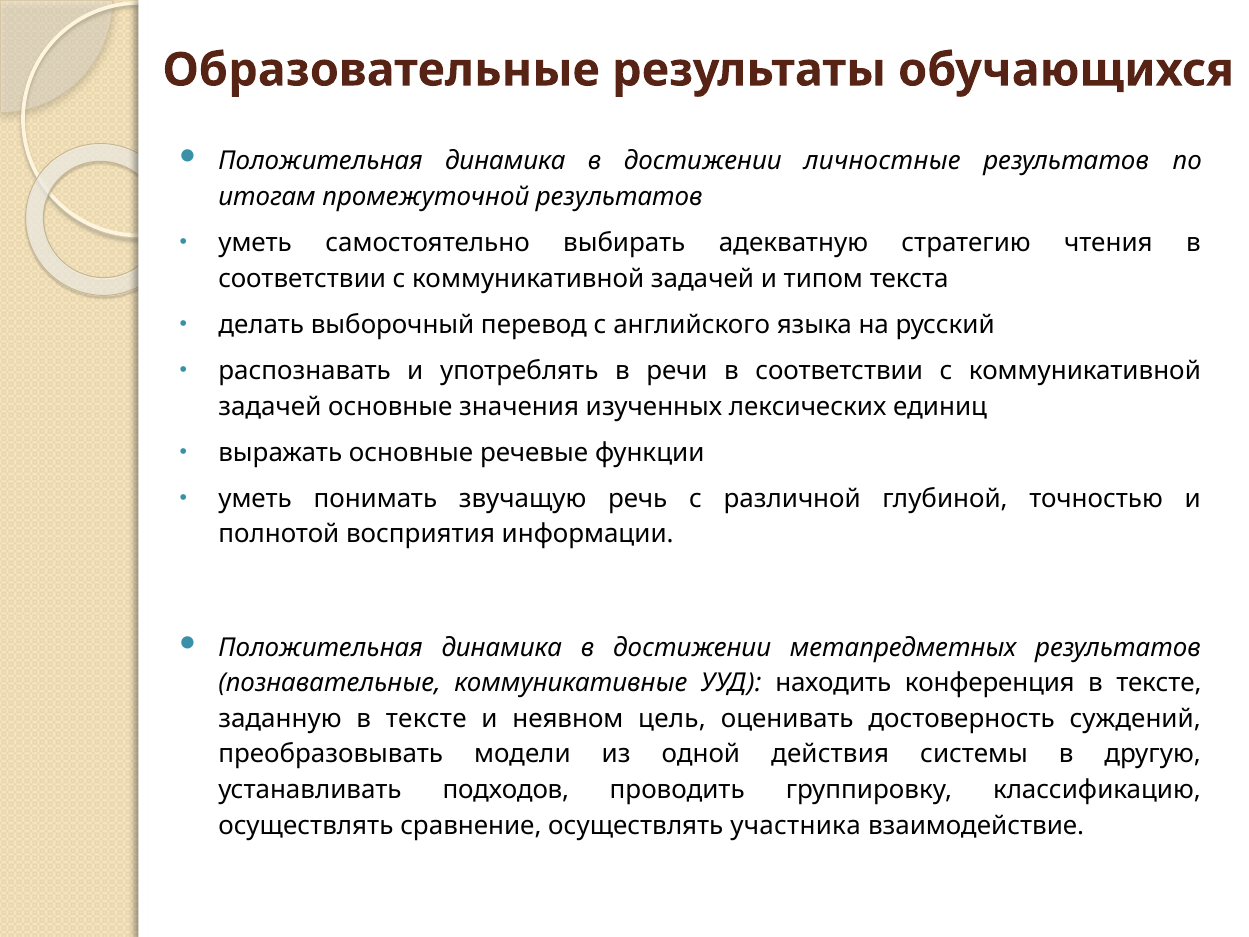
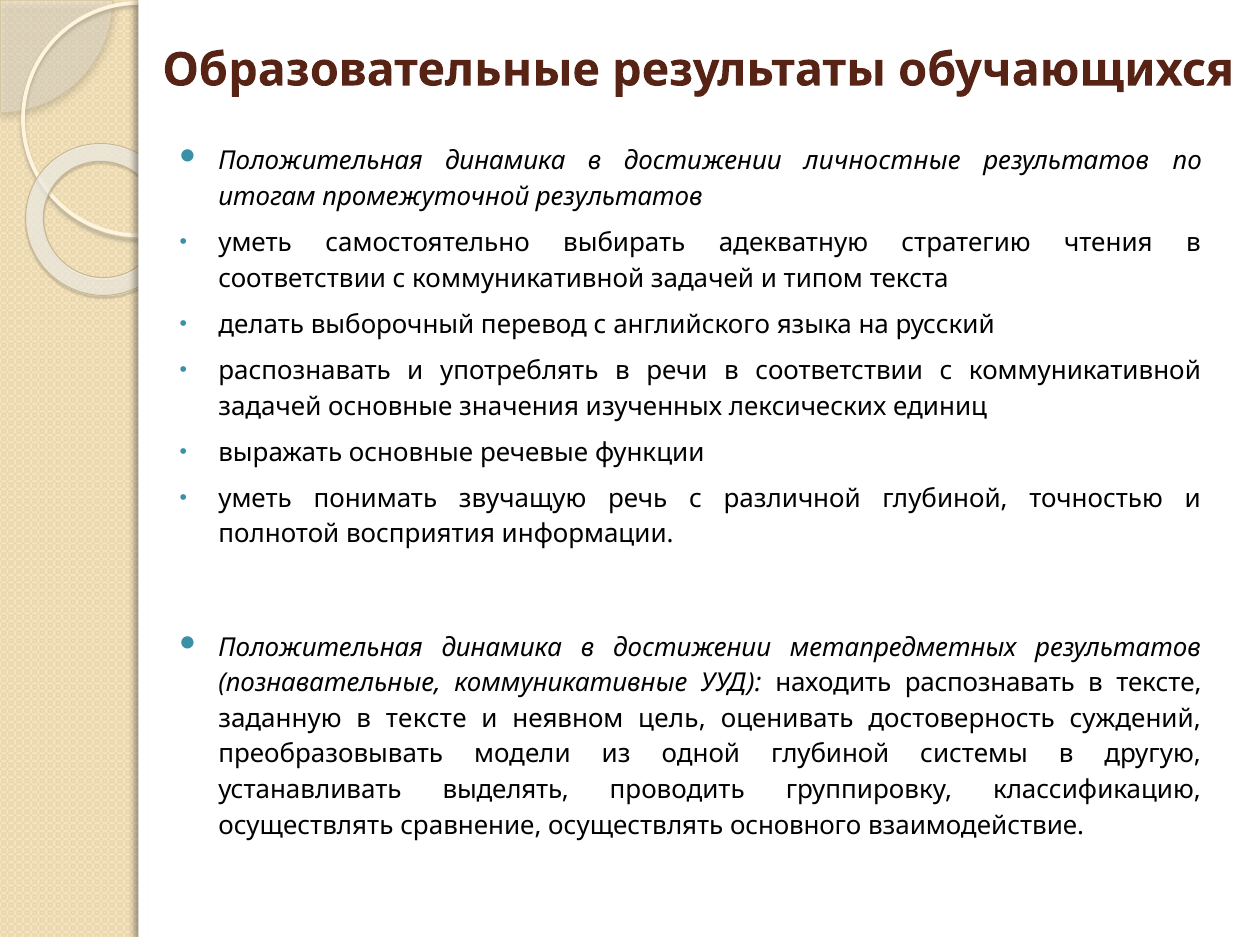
находить конференция: конференция -> распознавать
одной действия: действия -> глубиной
подходов: подходов -> выделять
участника: участника -> основного
